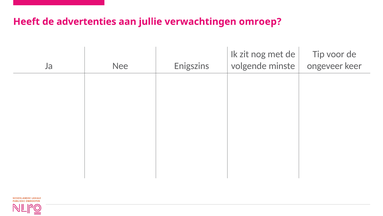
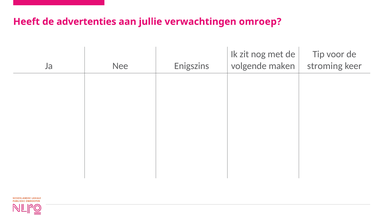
minste: minste -> maken
ongeveer: ongeveer -> stroming
